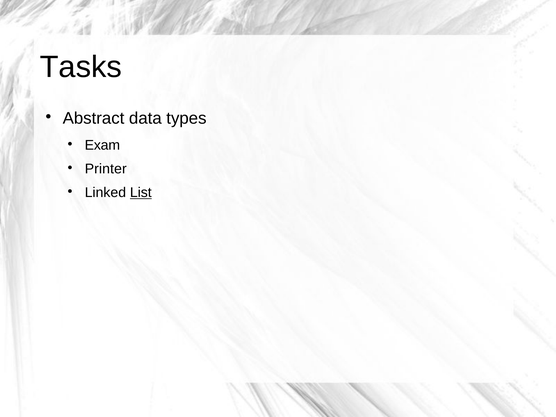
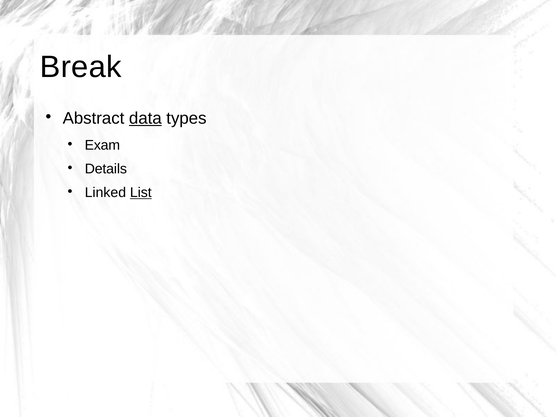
Tasks: Tasks -> Break
data underline: none -> present
Printer: Printer -> Details
